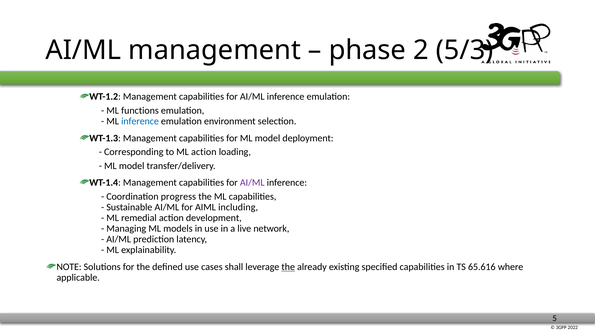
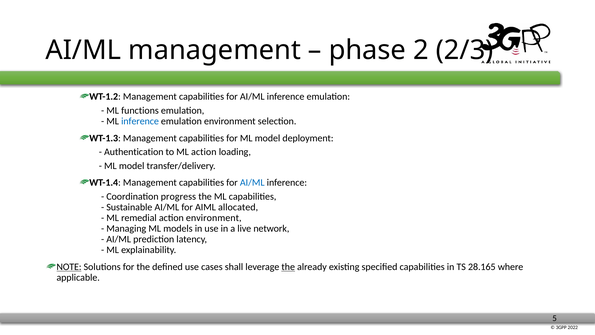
5/3: 5/3 -> 2/3
Corresponding: Corresponding -> Authentication
AI/ML at (252, 182) colour: purple -> blue
including: including -> allocated
action development: development -> environment
NOTE underline: none -> present
65.616: 65.616 -> 28.165
